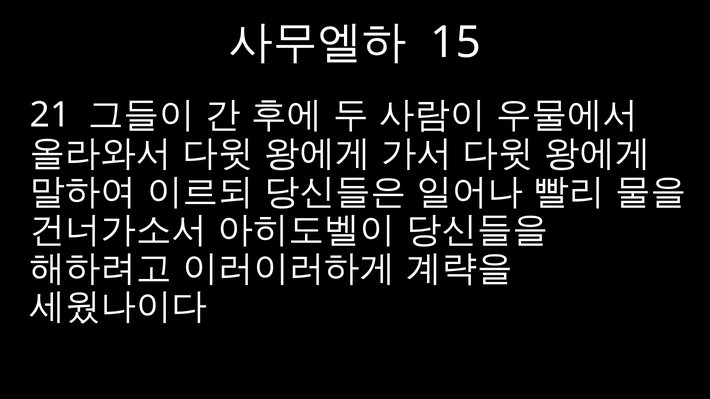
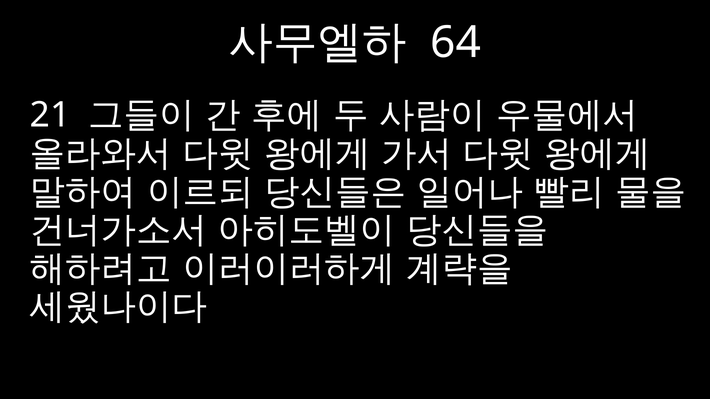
15: 15 -> 64
